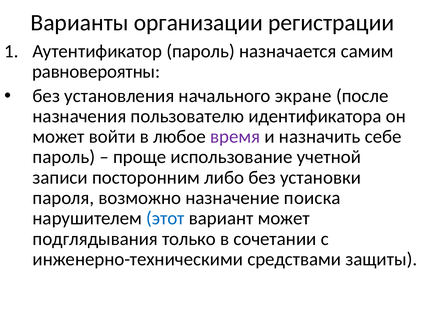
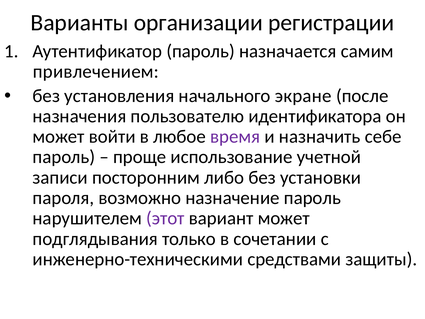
равновероятны: равновероятны -> привлечением
назначение поиска: поиска -> пароль
этот colour: blue -> purple
